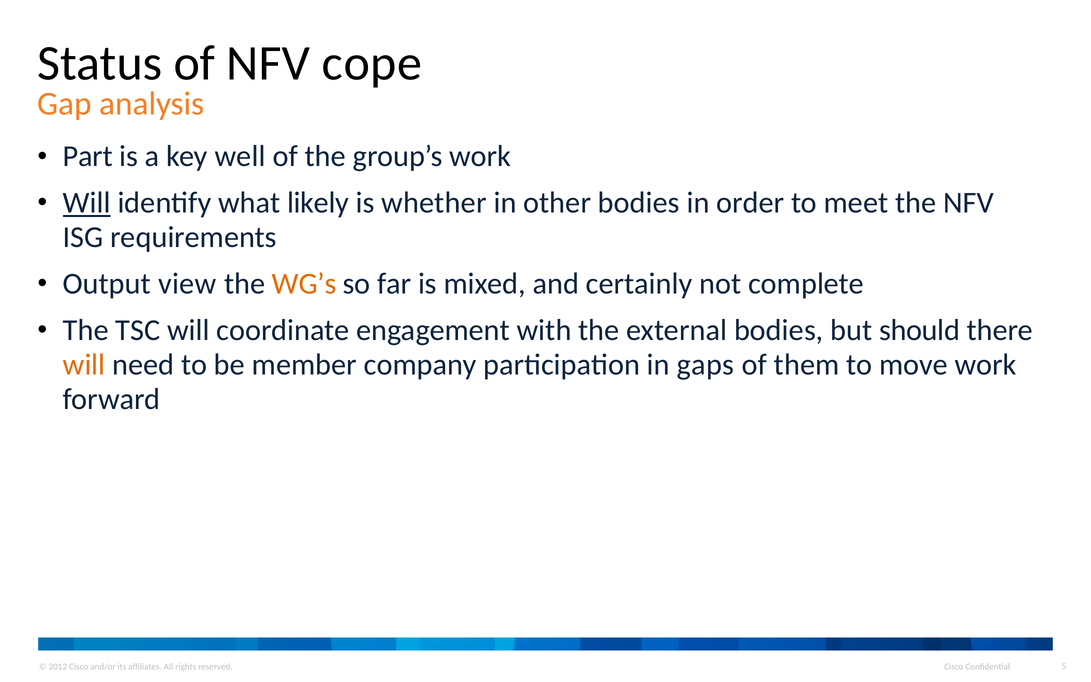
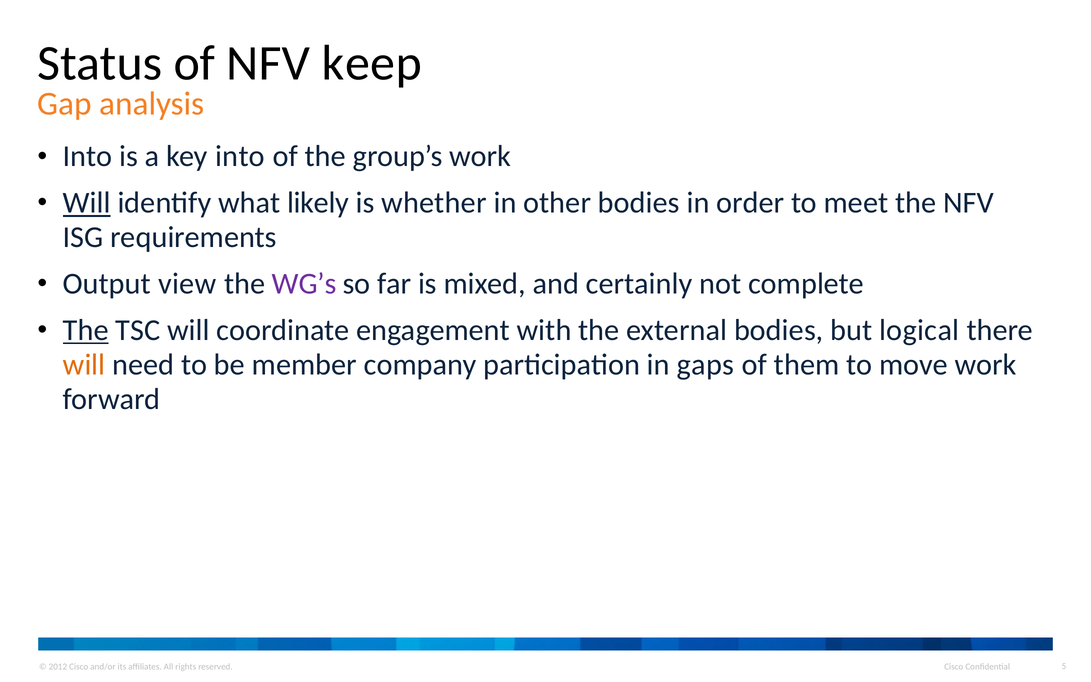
cope: cope -> keep
Part at (88, 156): Part -> Into
key well: well -> into
WG’s colour: orange -> purple
The at (86, 330) underline: none -> present
should: should -> logical
